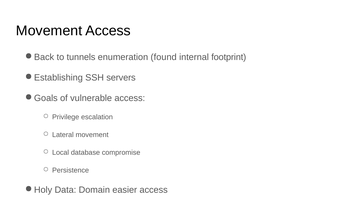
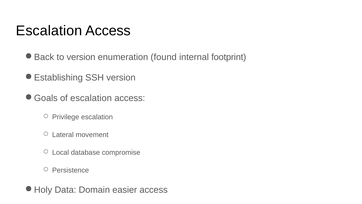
Movement at (49, 31): Movement -> Escalation
to tunnels: tunnels -> version
SSH servers: servers -> version
of vulnerable: vulnerable -> escalation
